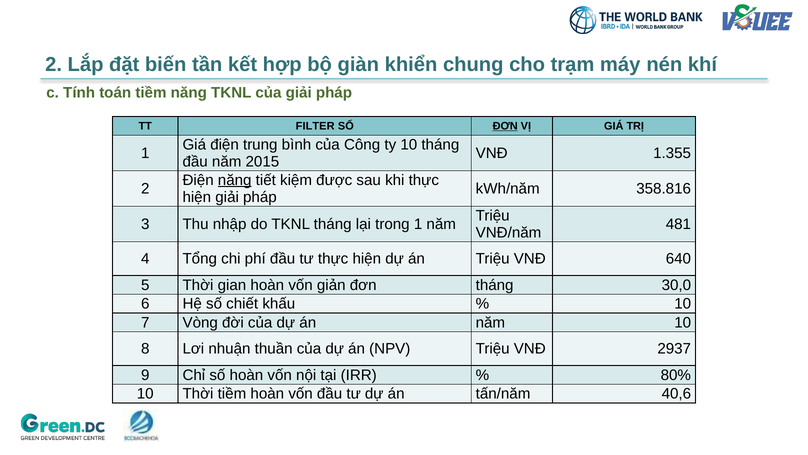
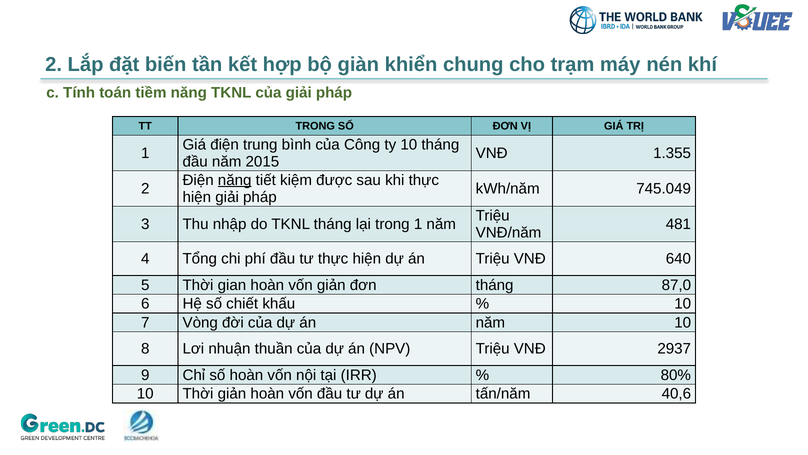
TT FILTER: FILTER -> TRONG
ĐƠN at (505, 126) underline: present -> none
358.816: 358.816 -> 745.049
30,0: 30,0 -> 87,0
Thời tiềm: tiềm -> giản
